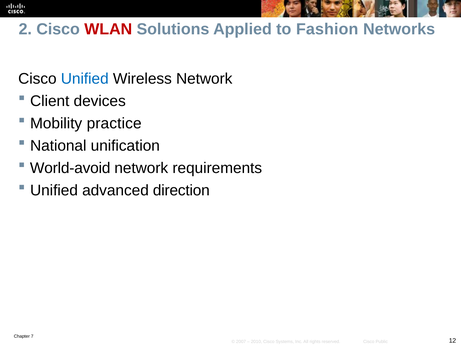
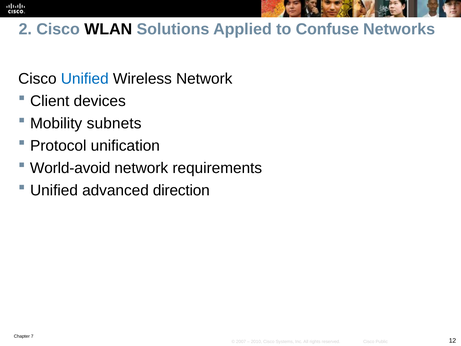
WLAN colour: red -> black
Fashion: Fashion -> Confuse
practice: practice -> subnets
National: National -> Protocol
